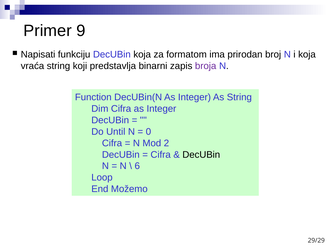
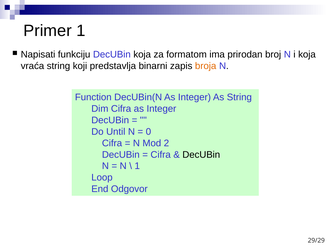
Primer 9: 9 -> 1
broja colour: purple -> orange
6 at (137, 166): 6 -> 1
Možemo: Možemo -> Odgovor
